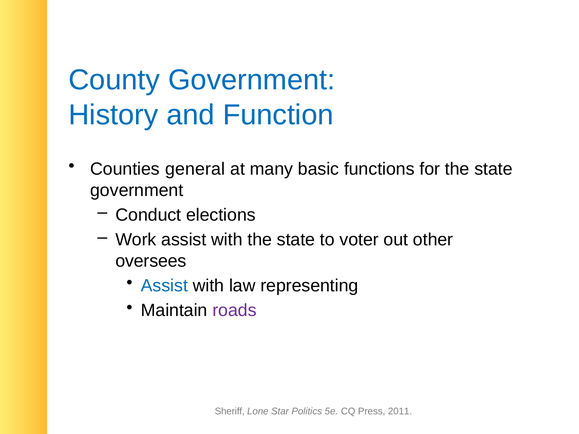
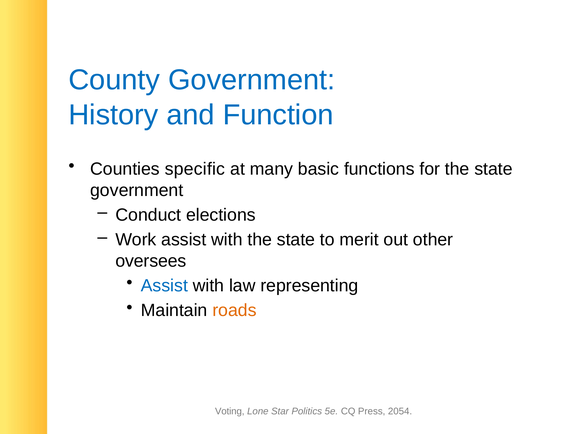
general: general -> specific
voter: voter -> merit
roads colour: purple -> orange
Sheriff: Sheriff -> Voting
2011: 2011 -> 2054
